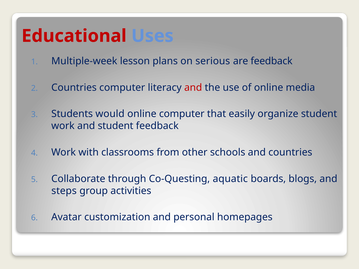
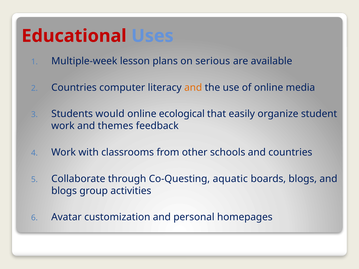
are feedback: feedback -> available
and at (193, 88) colour: red -> orange
online computer: computer -> ecological
and student: student -> themes
steps at (64, 191): steps -> blogs
